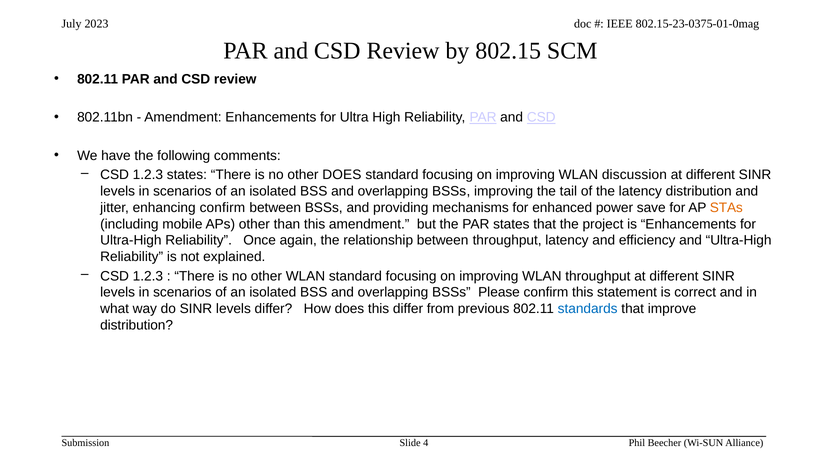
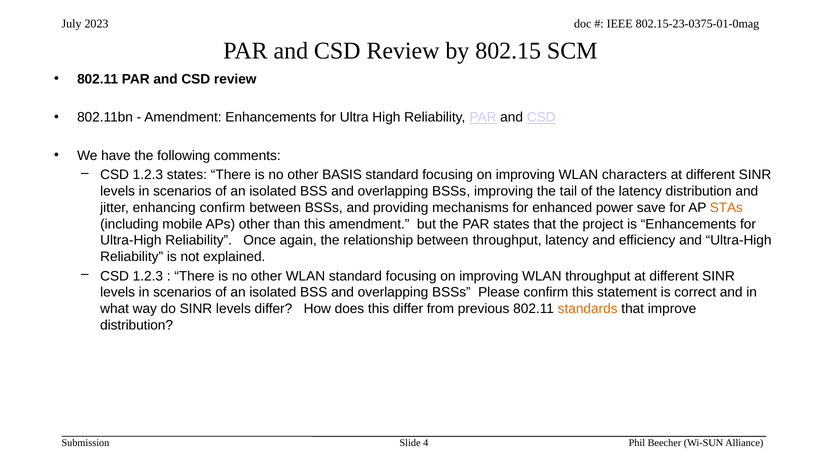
other DOES: DOES -> BASIS
discussion: discussion -> characters
standards colour: blue -> orange
